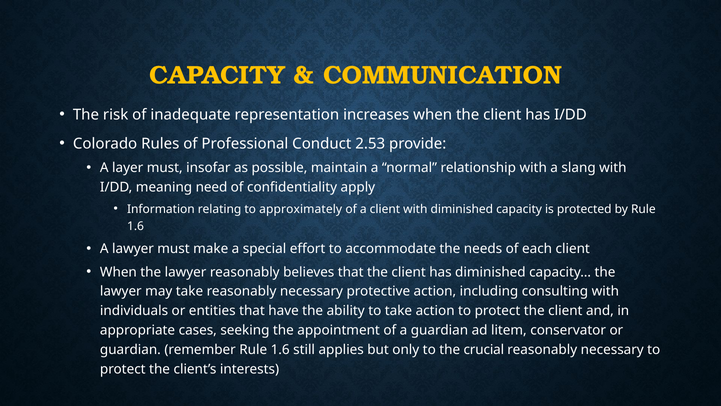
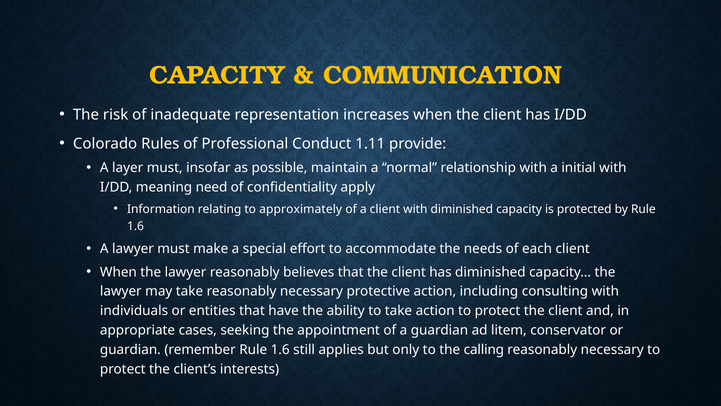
2.53: 2.53 -> 1.11
slang: slang -> initial
crucial: crucial -> calling
